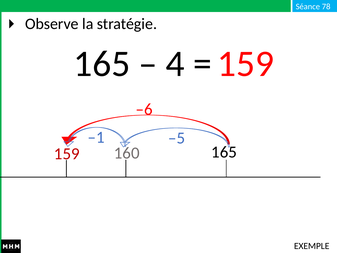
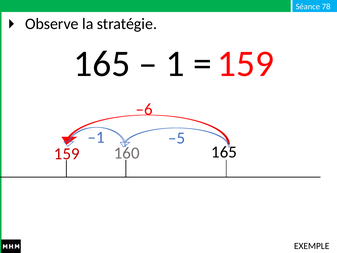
4: 4 -> 1
